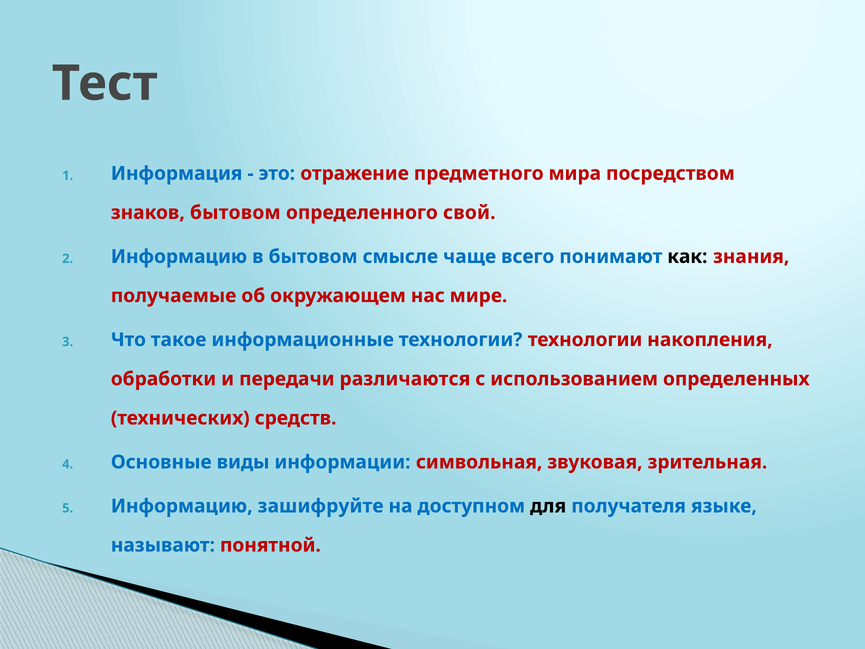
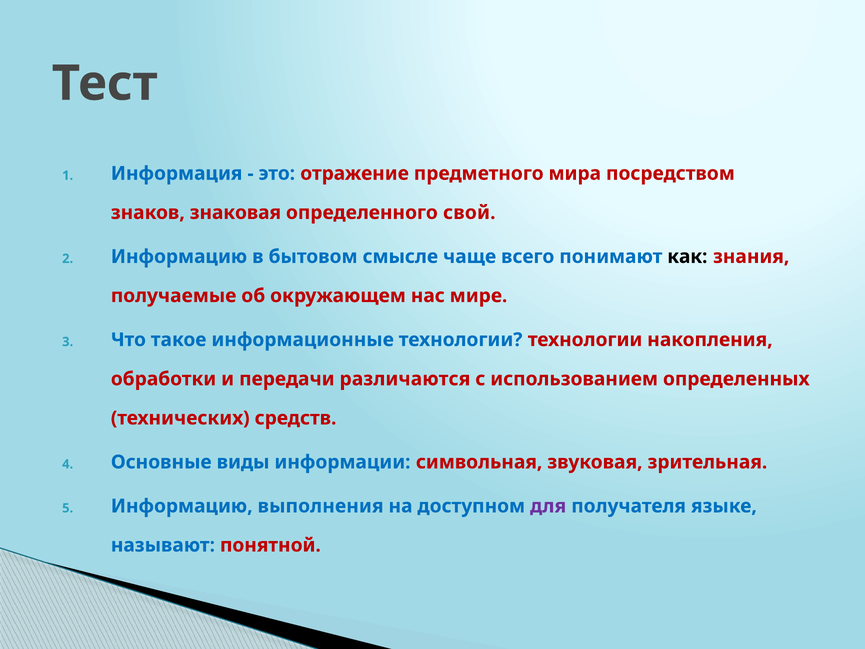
знаков бытовом: бытовом -> знаковая
зашифруйте: зашифруйте -> выполнения
для colour: black -> purple
